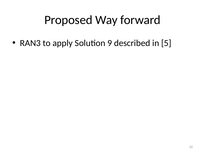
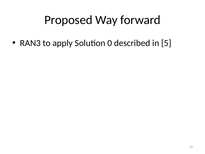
9: 9 -> 0
